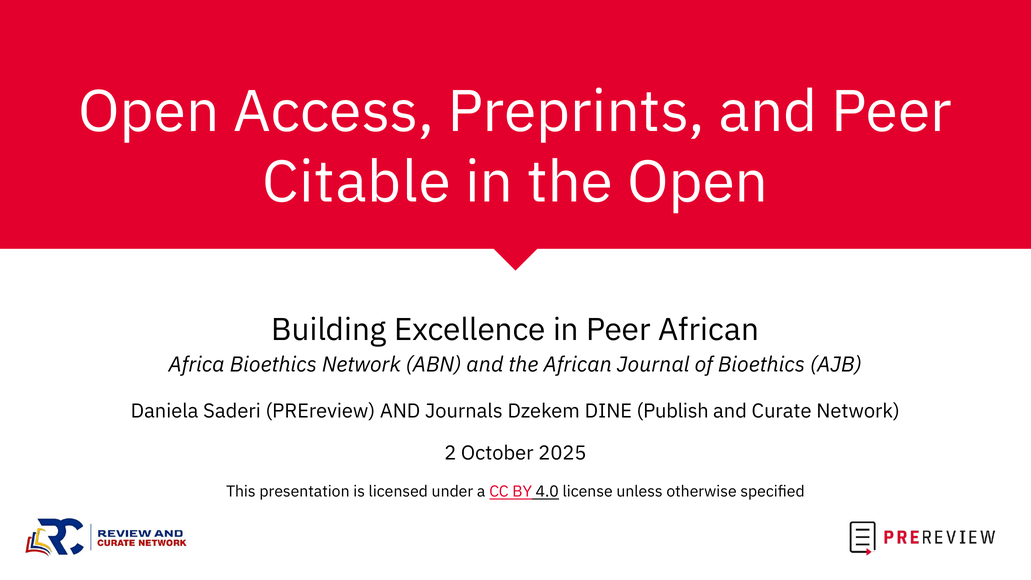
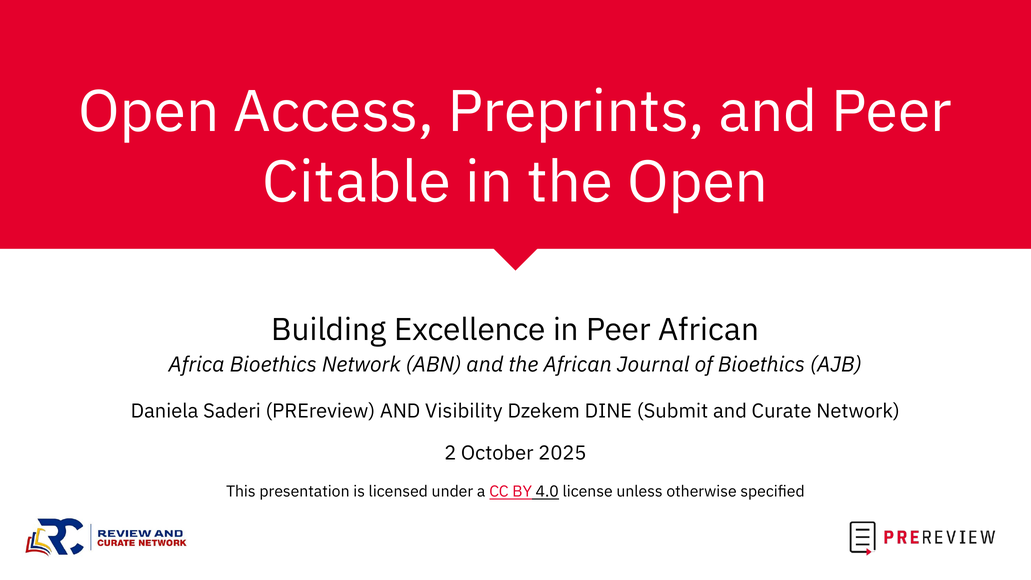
Journals: Journals -> Visibility
Publish: Publish -> Submit
